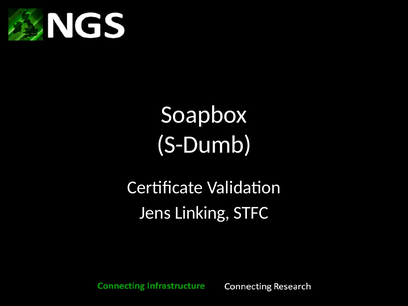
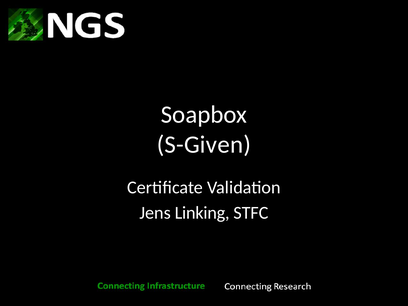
S-Dumb: S-Dumb -> S-Given
